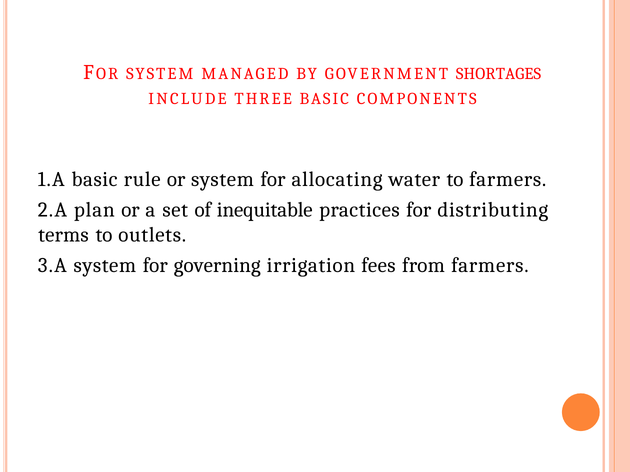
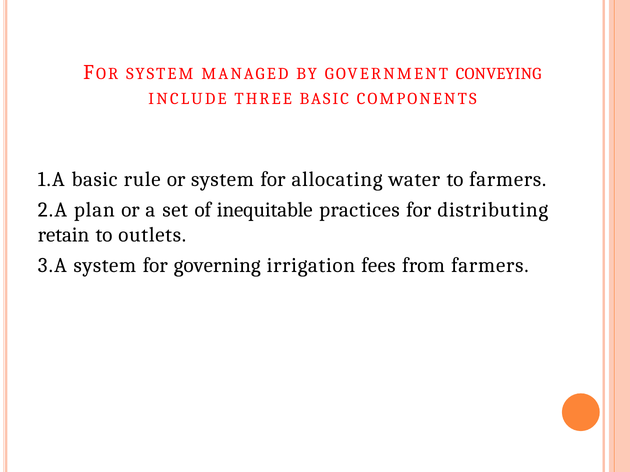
SHORTAGES: SHORTAGES -> CONVEYING
terms: terms -> retain
